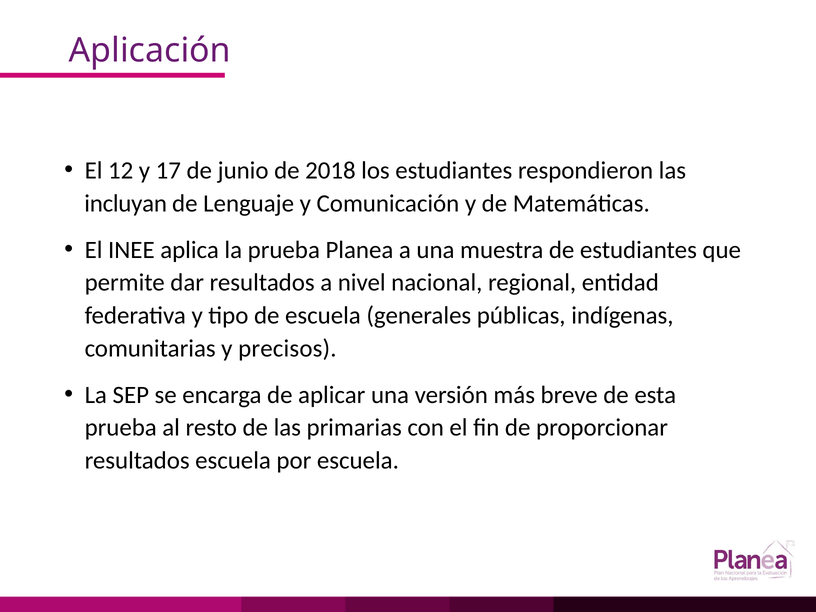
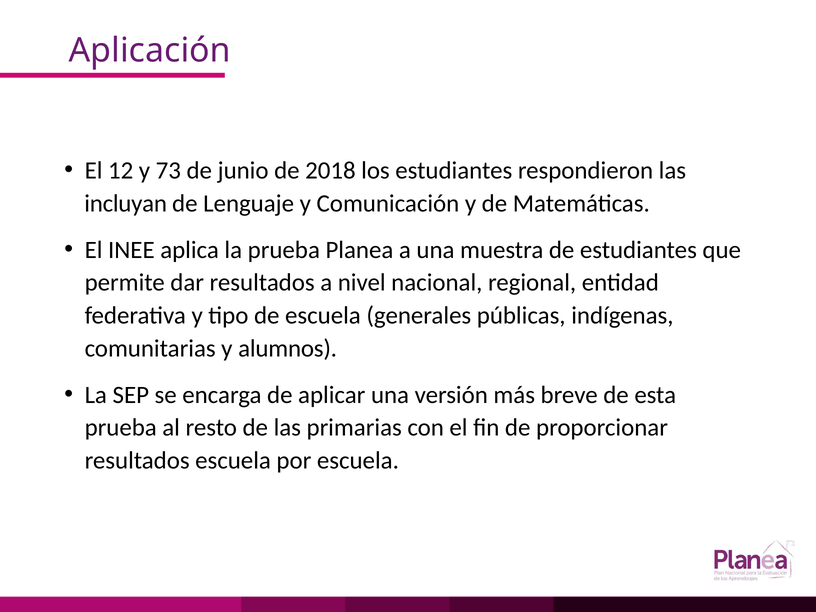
17: 17 -> 73
precisos: precisos -> alumnos
